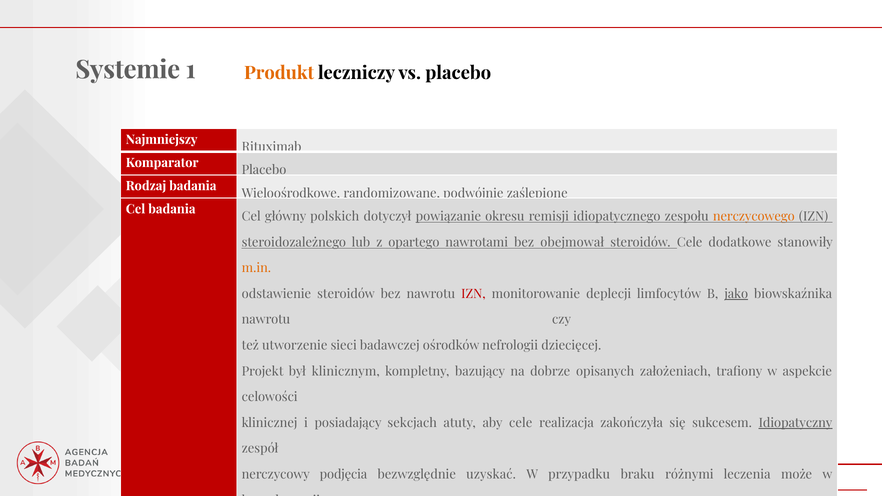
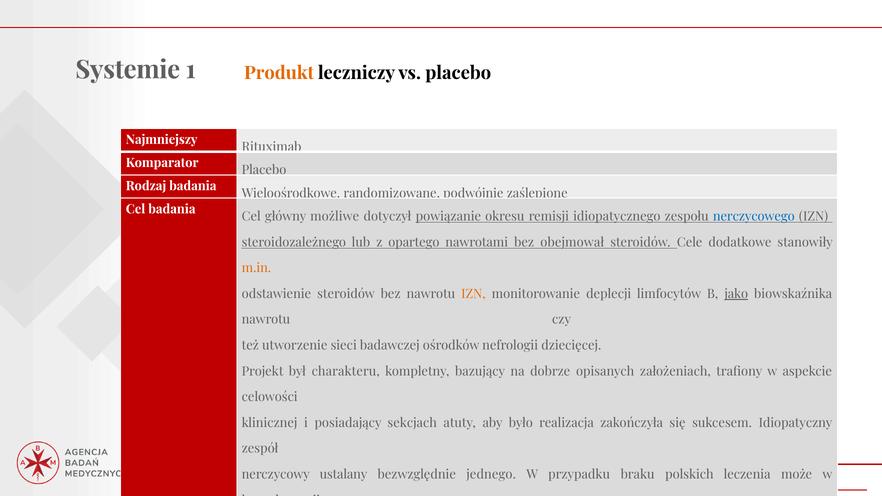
polskich: polskich -> możliwe
nerczycowego colour: orange -> blue
IZN at (473, 294) colour: red -> orange
klinicznym: klinicznym -> charakteru
aby cele: cele -> było
Idiopatyczny underline: present -> none
podjęcia: podjęcia -> ustalany
uzyskać: uzyskać -> jednego
różnymi: różnymi -> polskich
